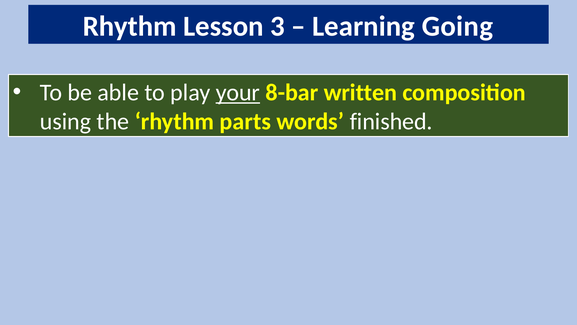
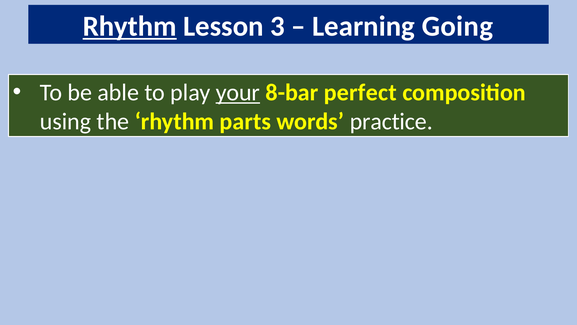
Rhythm at (130, 26) underline: none -> present
written: written -> perfect
finished: finished -> practice
